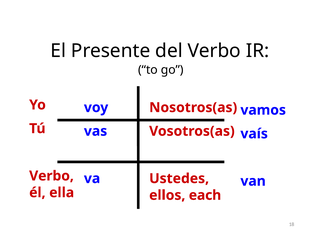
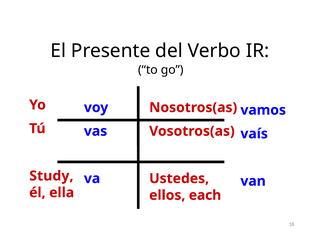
Verbo at (51, 176): Verbo -> Study
